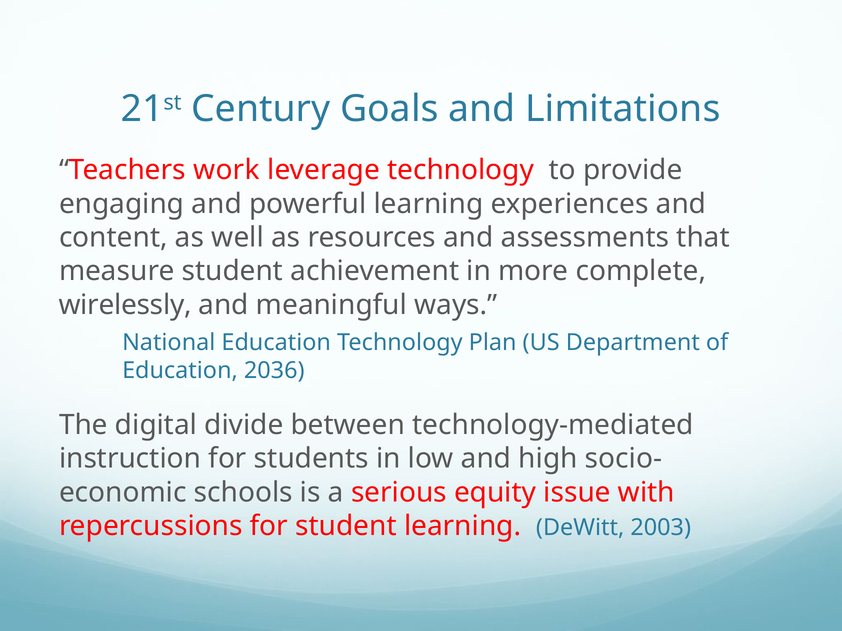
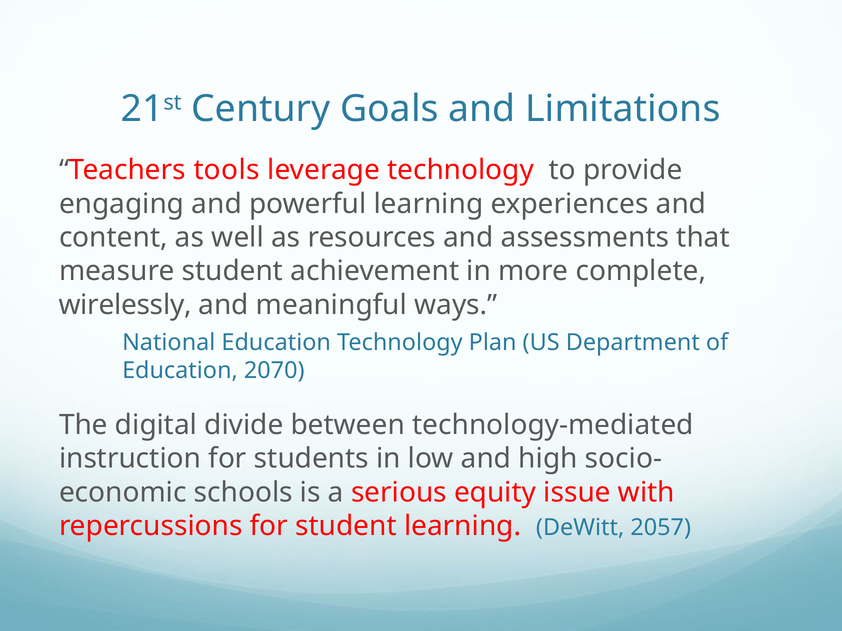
work: work -> tools
2036: 2036 -> 2070
2003: 2003 -> 2057
